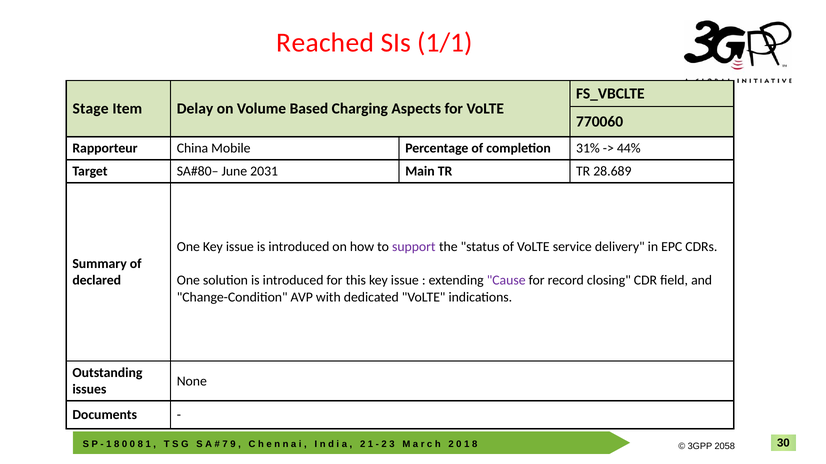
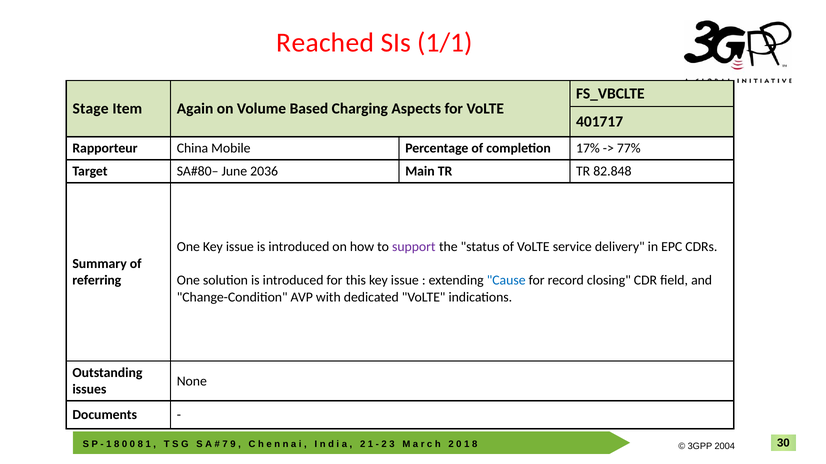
Delay: Delay -> Again
770060: 770060 -> 401717
31%: 31% -> 17%
44%: 44% -> 77%
2031: 2031 -> 2036
28.689: 28.689 -> 82.848
declared: declared -> referring
Cause colour: purple -> blue
2058: 2058 -> 2004
